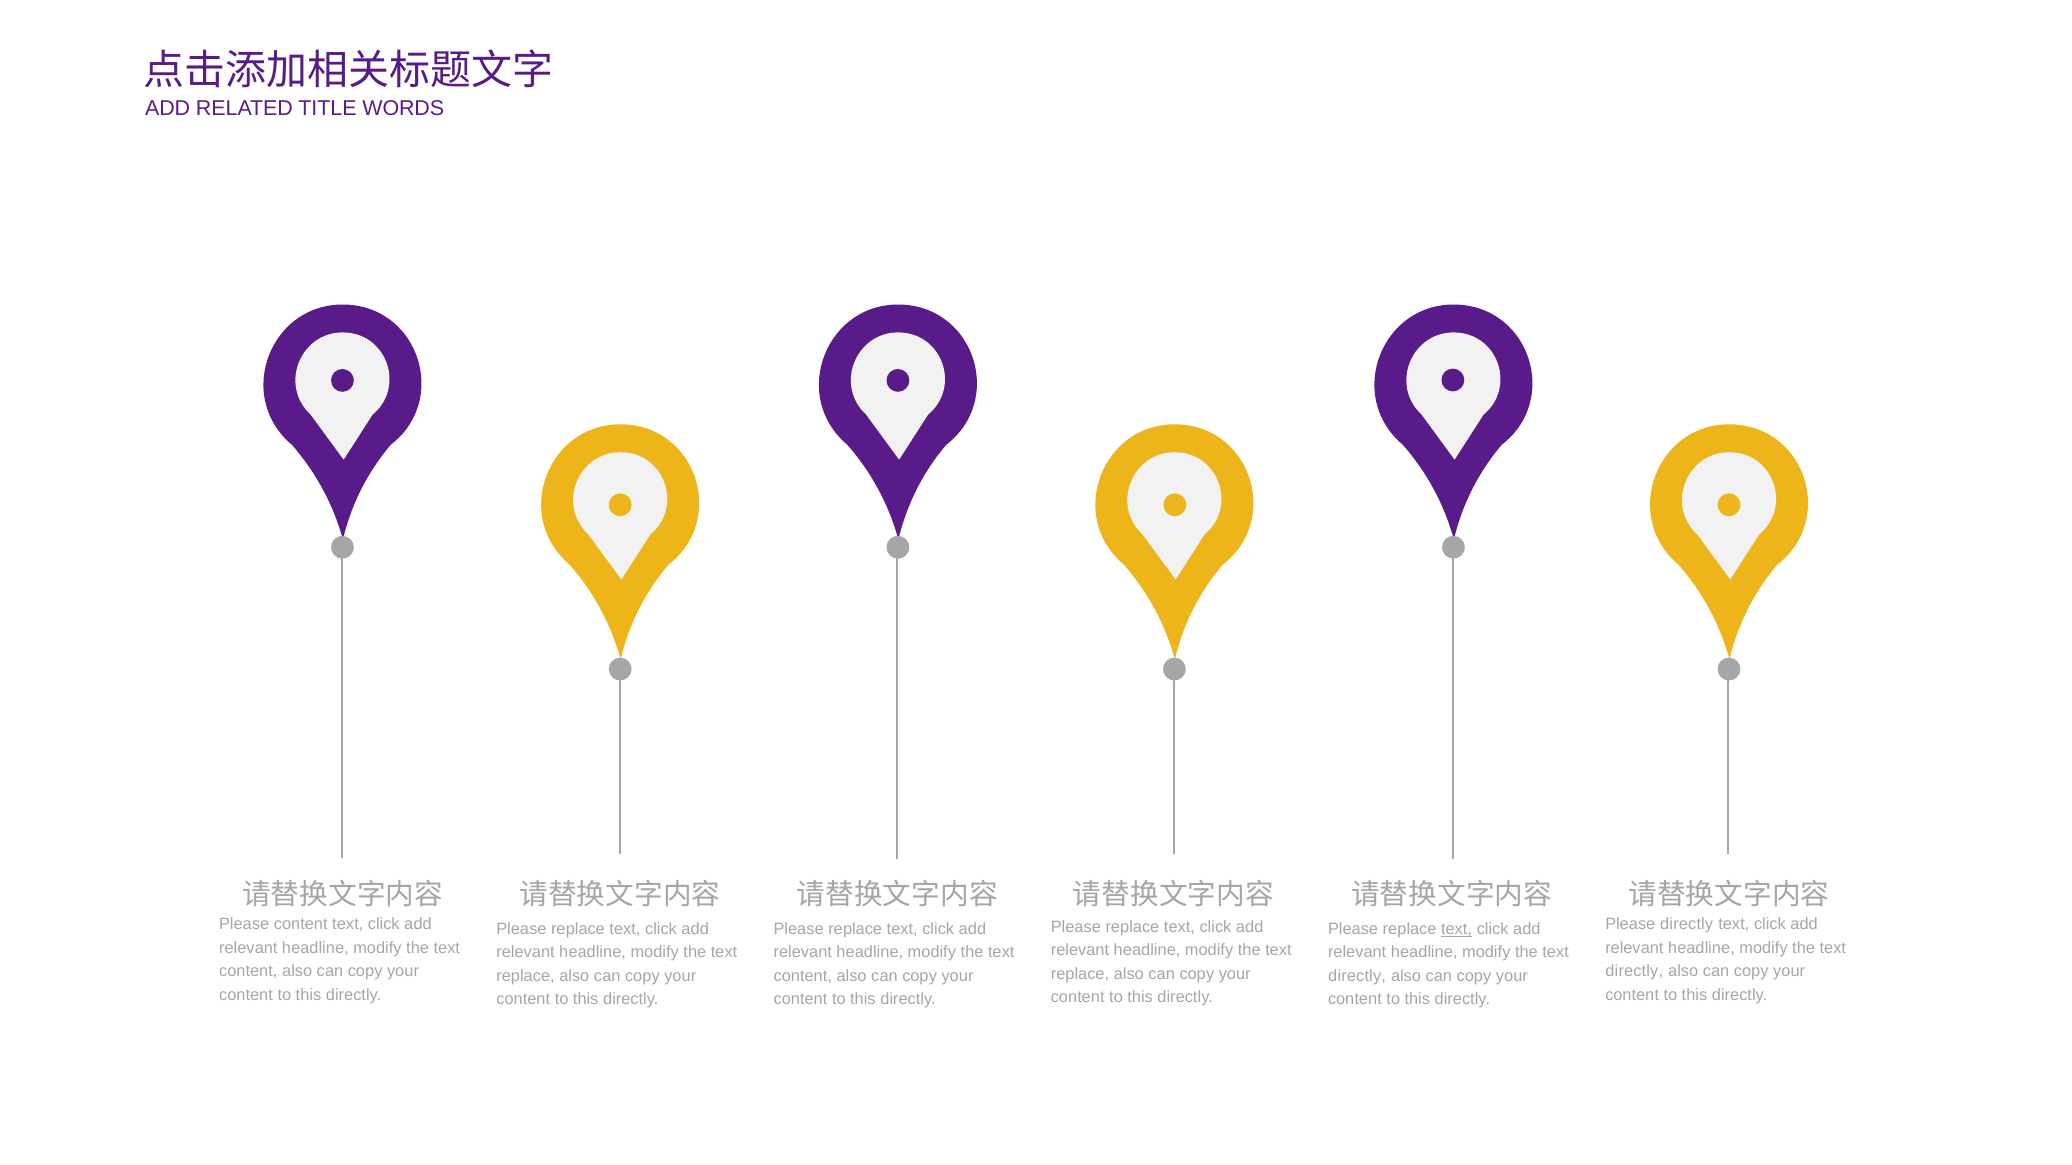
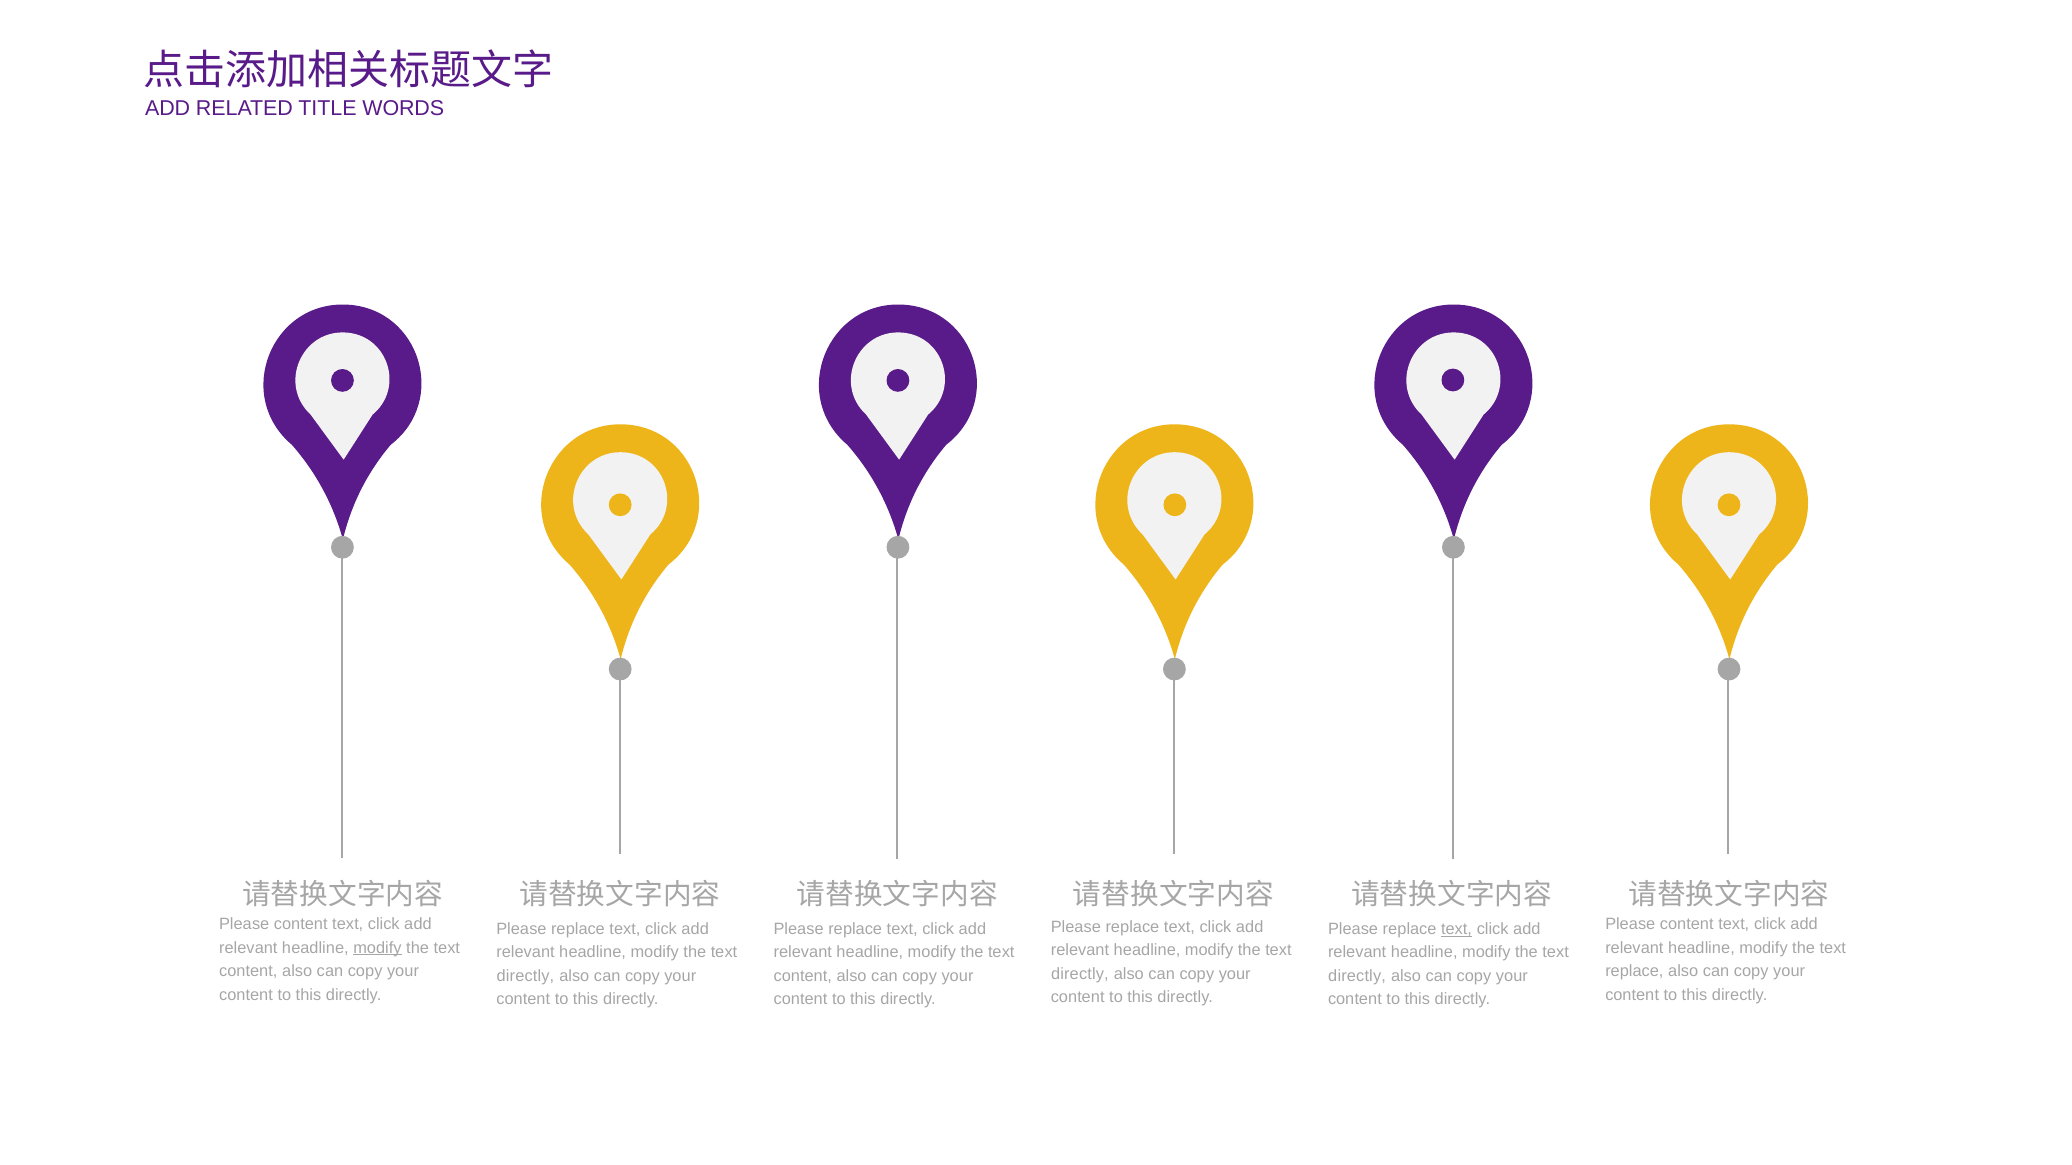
directly at (1687, 925): directly -> content
modify at (377, 948) underline: none -> present
directly at (1634, 972): directly -> replace
replace at (1080, 974): replace -> directly
replace at (526, 976): replace -> directly
